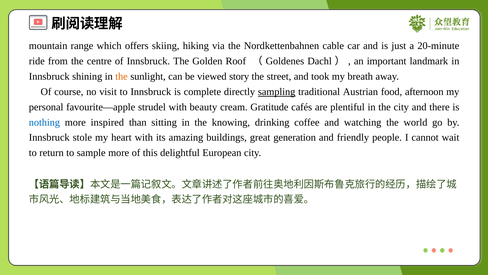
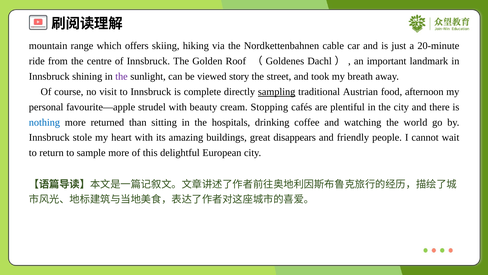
the at (121, 76) colour: orange -> purple
Gratitude: Gratitude -> Stopping
inspired: inspired -> returned
knowing: knowing -> hospitals
generation: generation -> disappears
